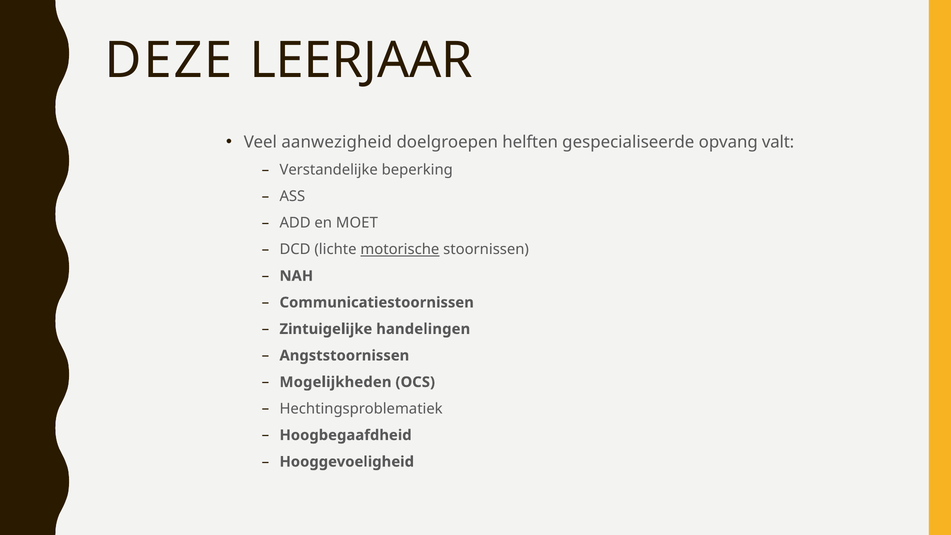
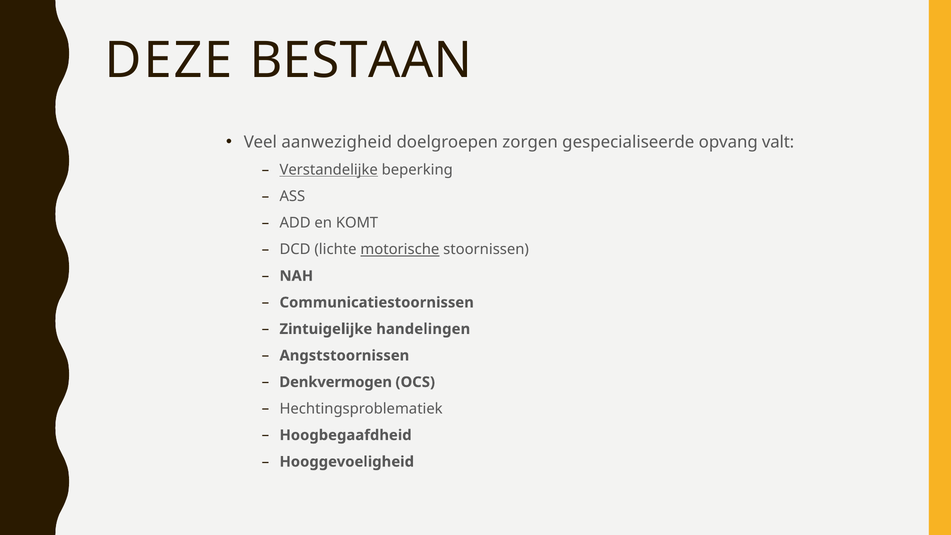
LEERJAAR: LEERJAAR -> BESTAAN
helften: helften -> zorgen
Verstandelijke underline: none -> present
MOET: MOET -> KOMT
Mogelijkheden: Mogelijkheden -> Denkvermogen
